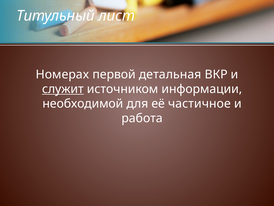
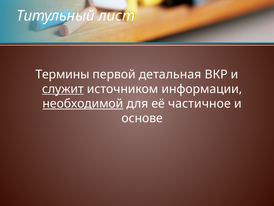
Номерах: Номерах -> Термины
необходимой underline: none -> present
работа: работа -> основе
